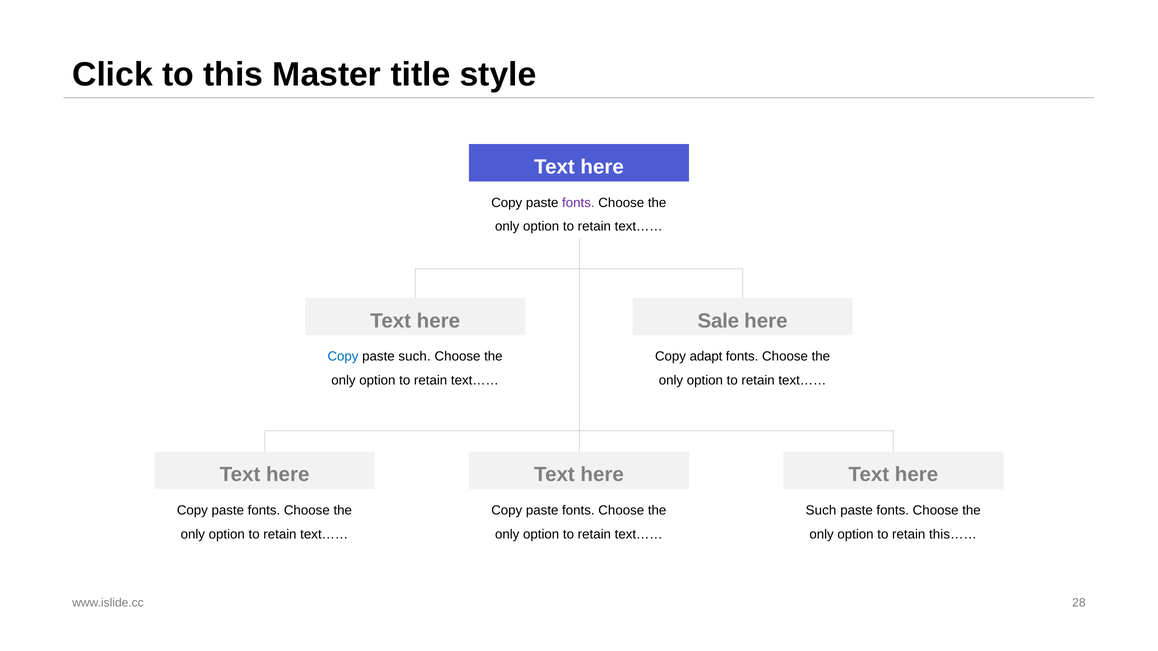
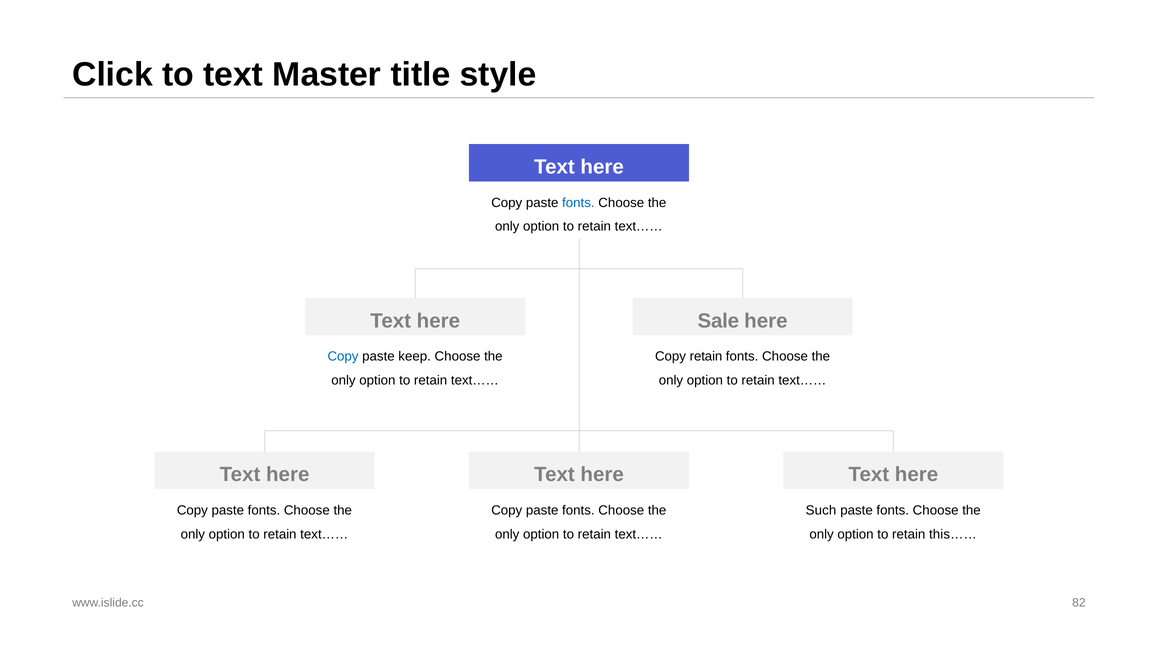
to this: this -> text
fonts at (578, 203) colour: purple -> blue
paste such: such -> keep
Copy adapt: adapt -> retain
28: 28 -> 82
